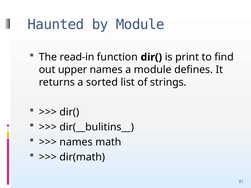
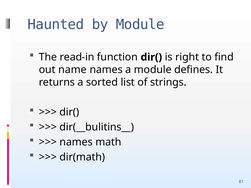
print: print -> right
upper: upper -> name
